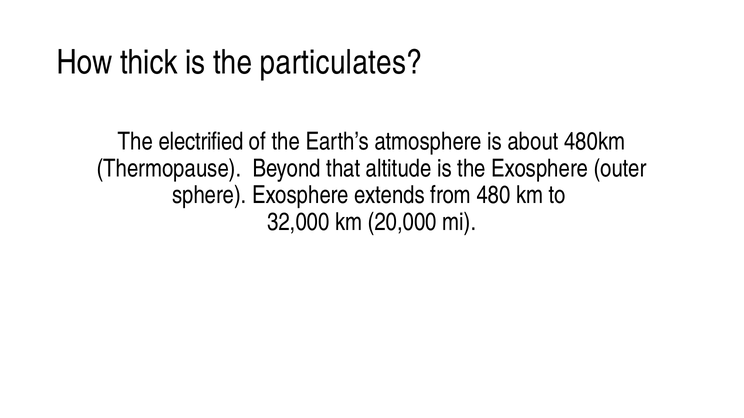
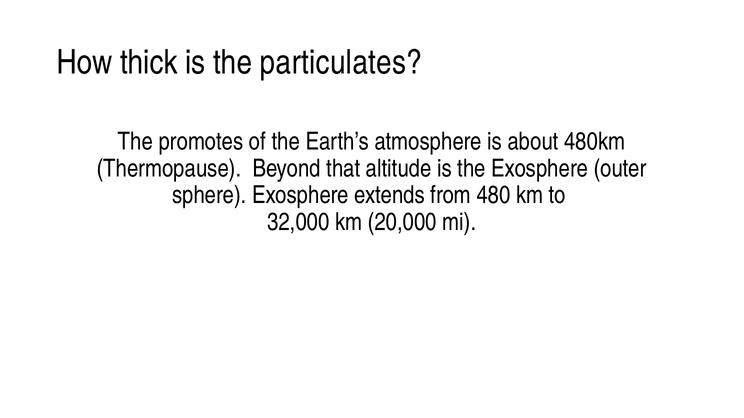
electrified: electrified -> promotes
